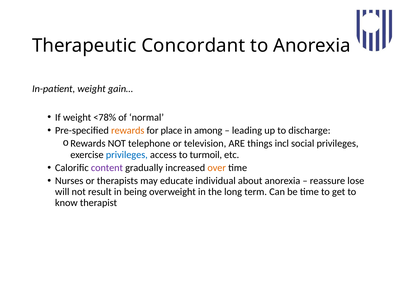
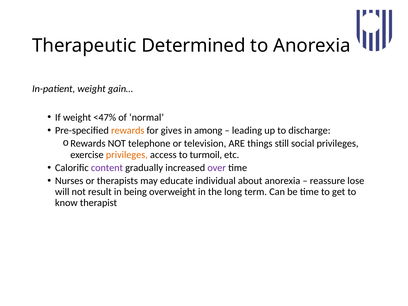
Concordant: Concordant -> Determined
<78%: <78% -> <47%
place: place -> gives
incl: incl -> still
privileges at (127, 155) colour: blue -> orange
over colour: orange -> purple
